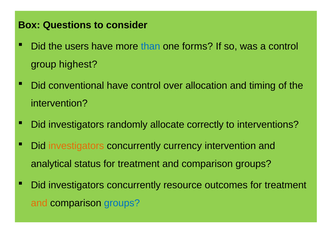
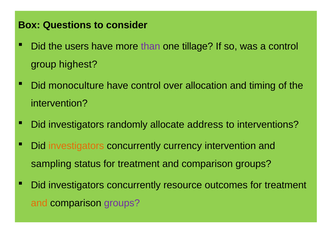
than colour: blue -> purple
forms: forms -> tillage
conventional: conventional -> monoculture
correctly: correctly -> address
analytical: analytical -> sampling
groups at (122, 203) colour: blue -> purple
